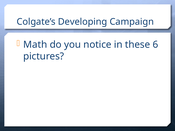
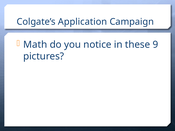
Developing: Developing -> Application
6: 6 -> 9
